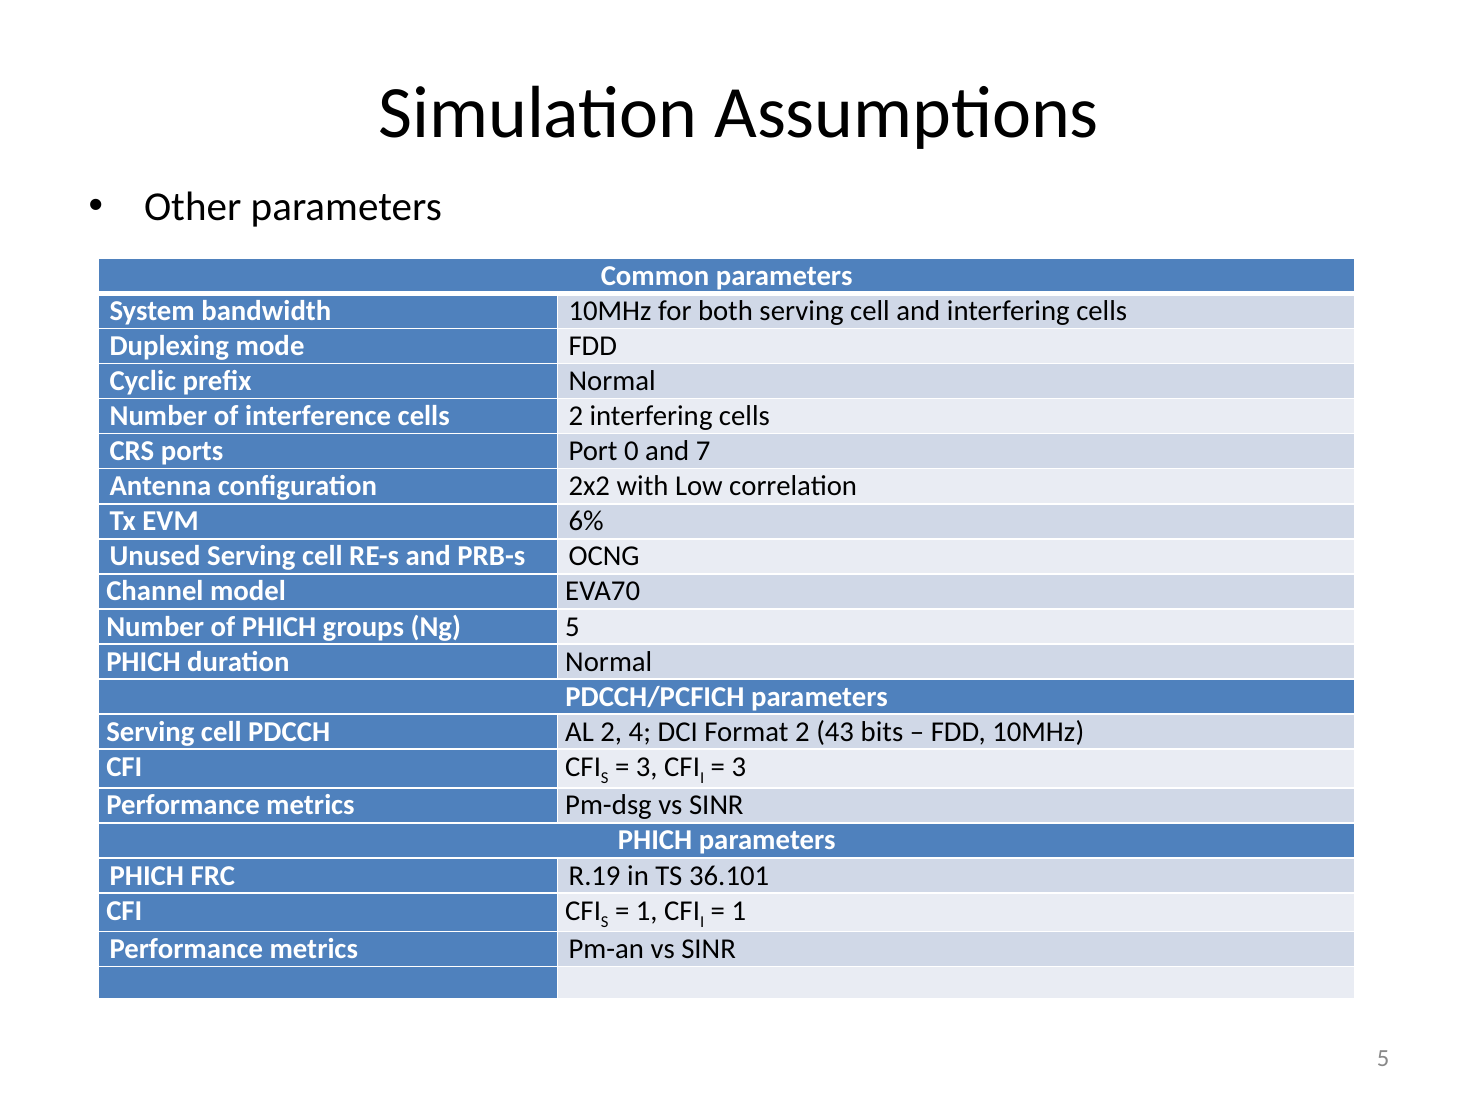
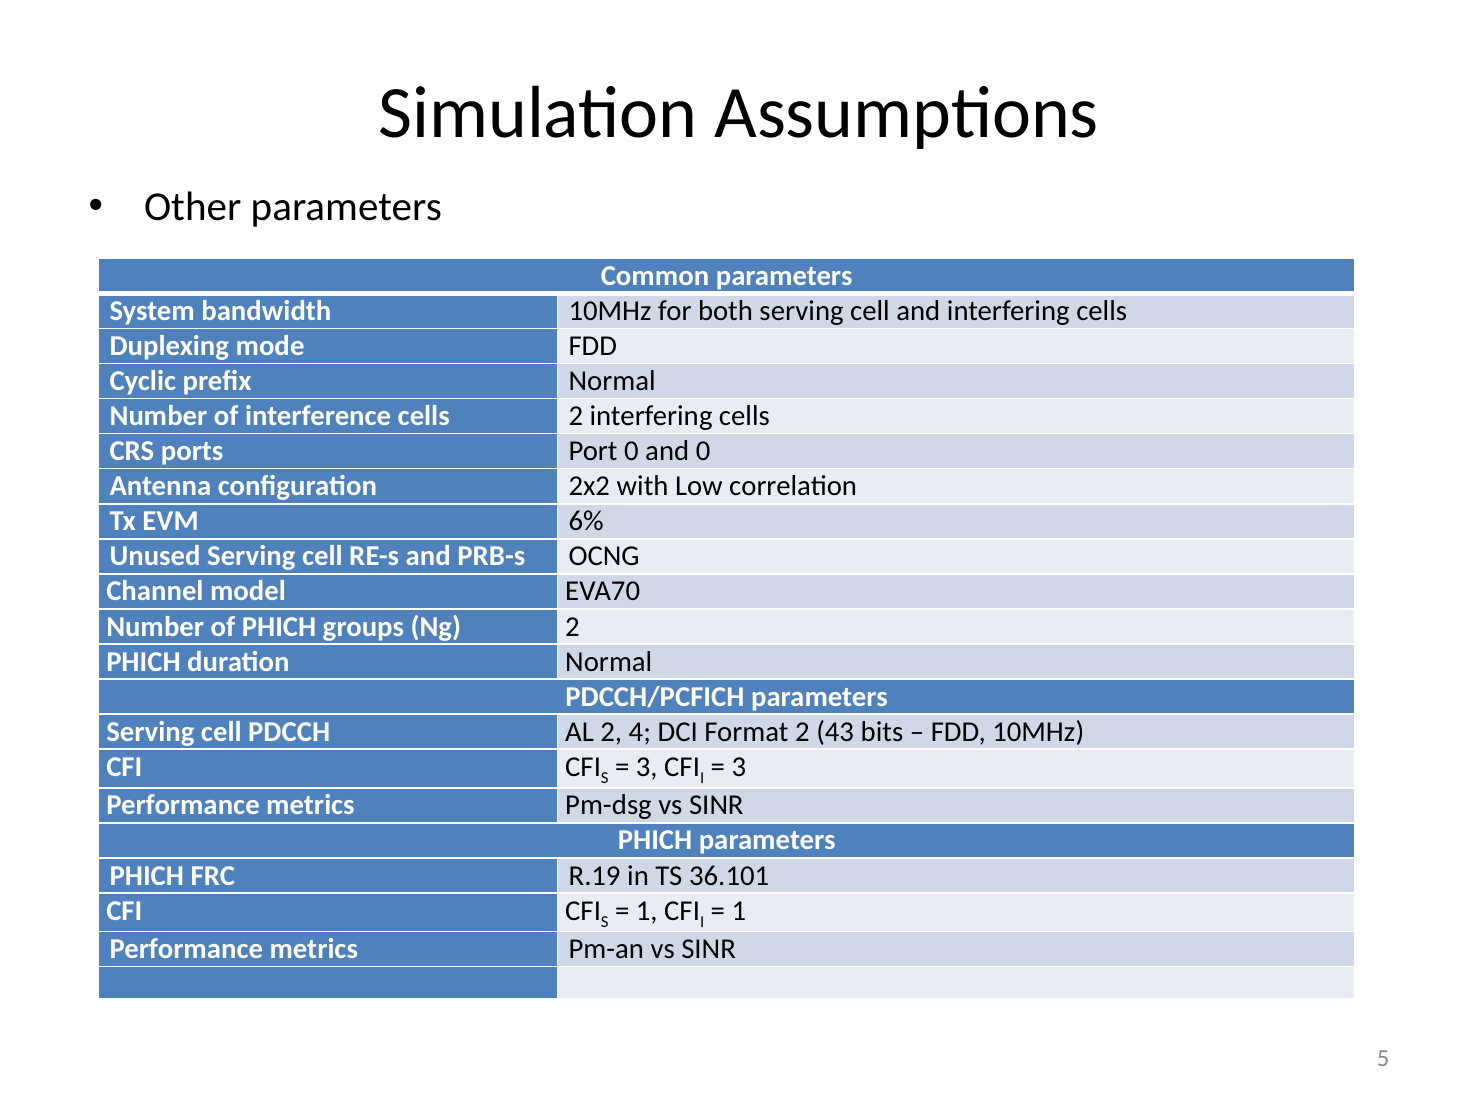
and 7: 7 -> 0
Ng 5: 5 -> 2
